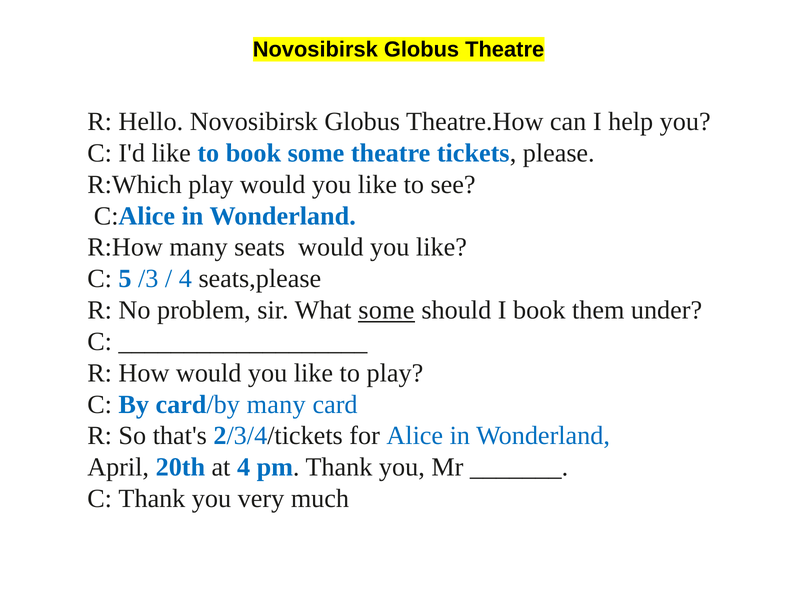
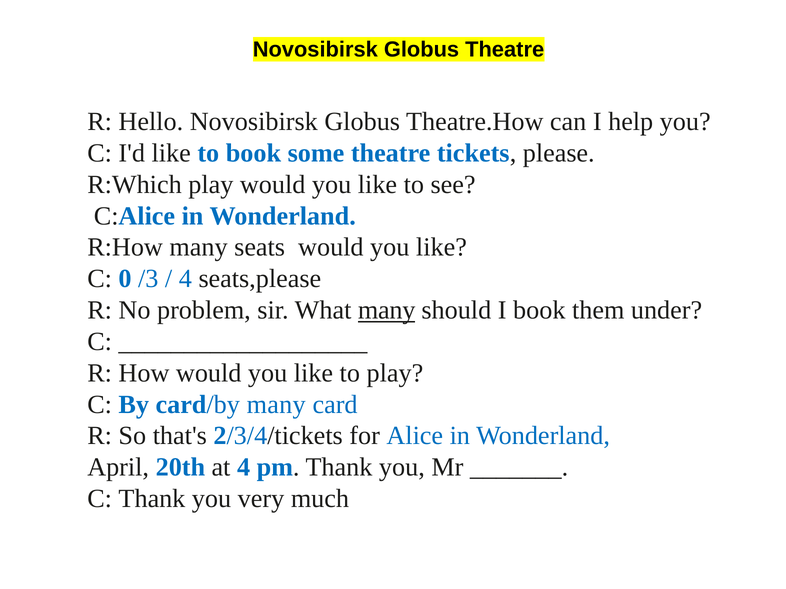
5: 5 -> 0
What some: some -> many
